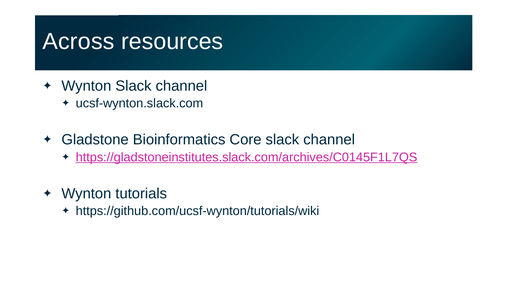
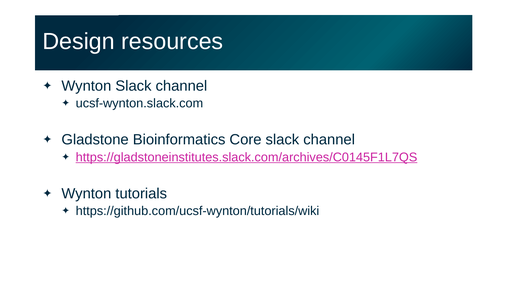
Across: Across -> Design
